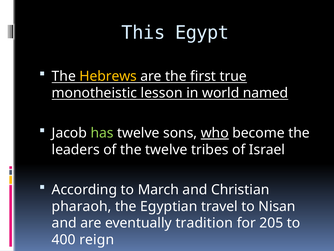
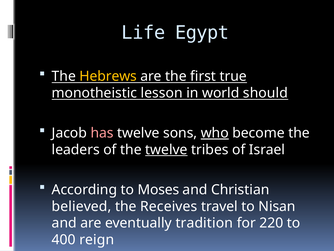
This: This -> Life
named: named -> should
has colour: light green -> pink
twelve at (166, 149) underline: none -> present
March: March -> Moses
pharaoh: pharaoh -> believed
Egyptian: Egyptian -> Receives
205: 205 -> 220
